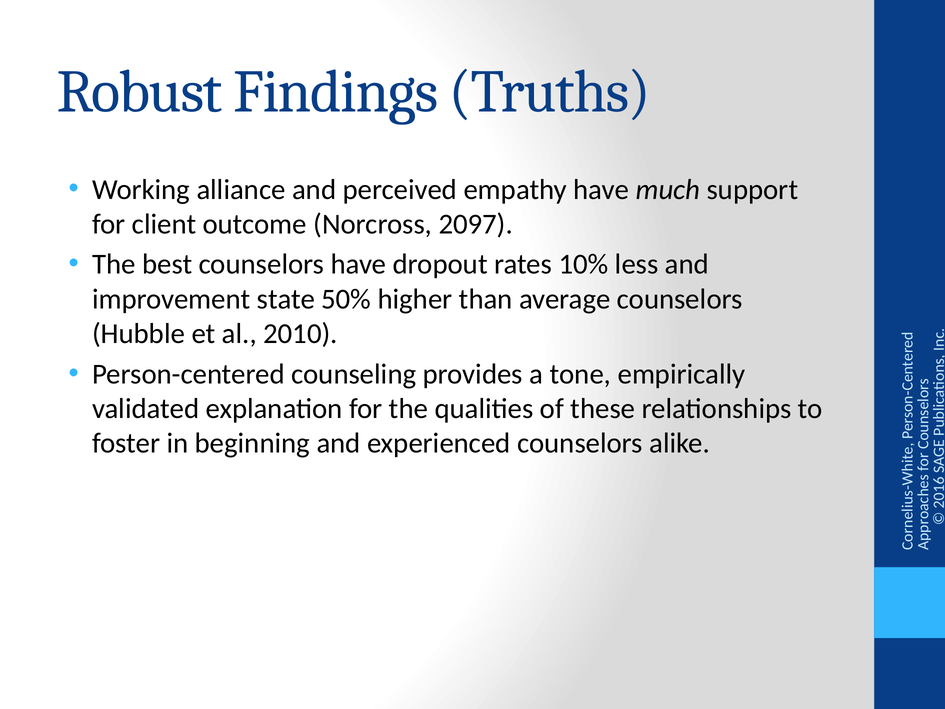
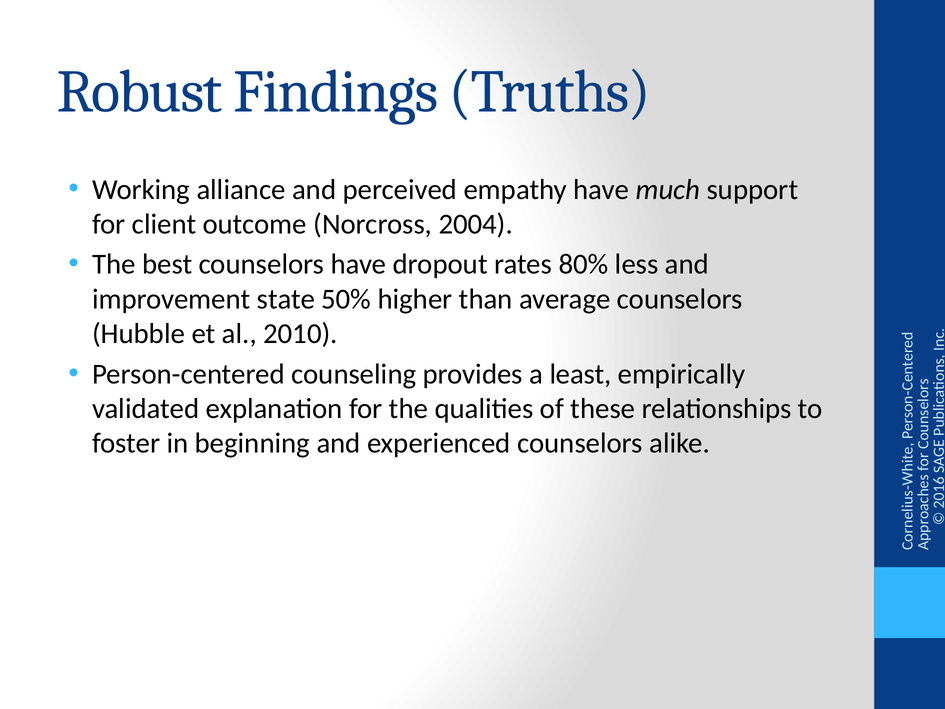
2097: 2097 -> 2004
10%: 10% -> 80%
tone: tone -> least
